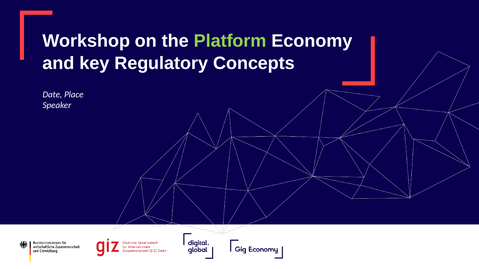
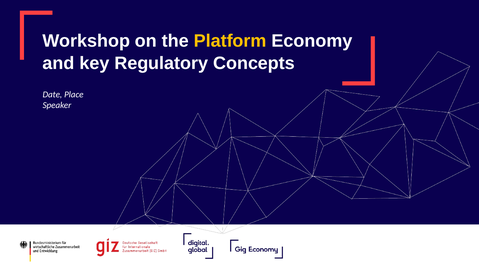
Platform colour: light green -> yellow
